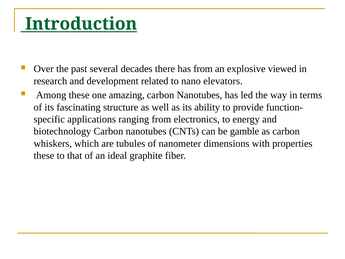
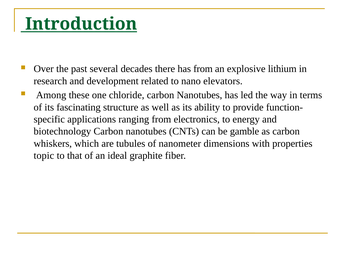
viewed: viewed -> lithium
amazing: amazing -> chloride
these at (44, 155): these -> topic
